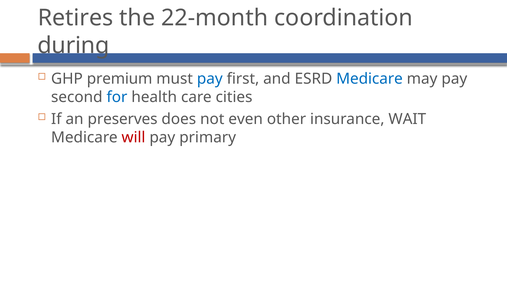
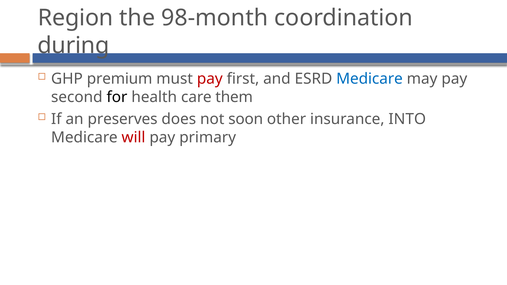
Retires: Retires -> Region
22-month: 22-month -> 98-month
pay at (210, 79) colour: blue -> red
for colour: blue -> black
cities: cities -> them
even: even -> soon
WAIT: WAIT -> INTO
